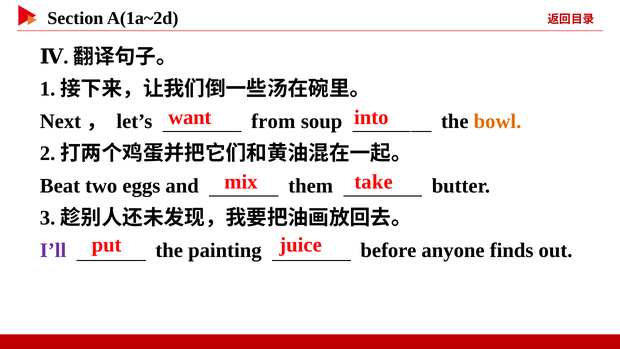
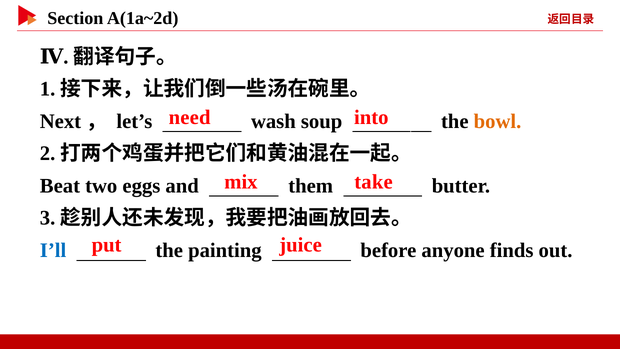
want: want -> need
from: from -> wash
I’ll colour: purple -> blue
